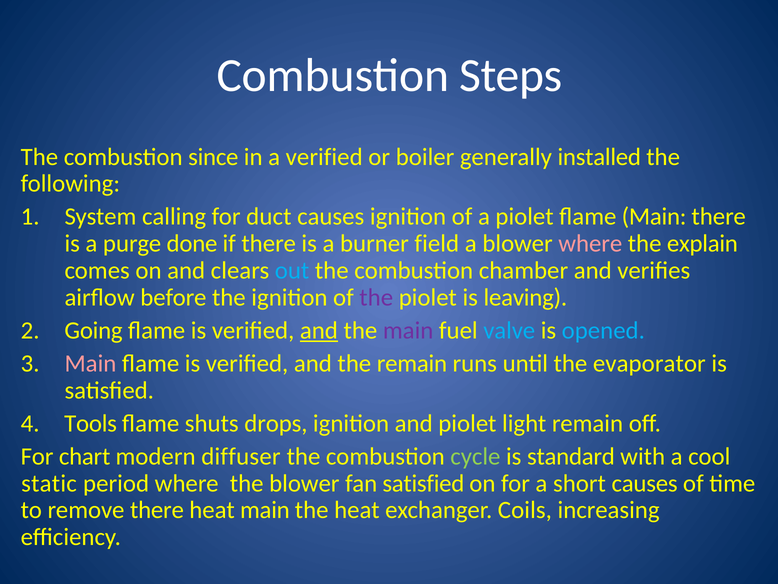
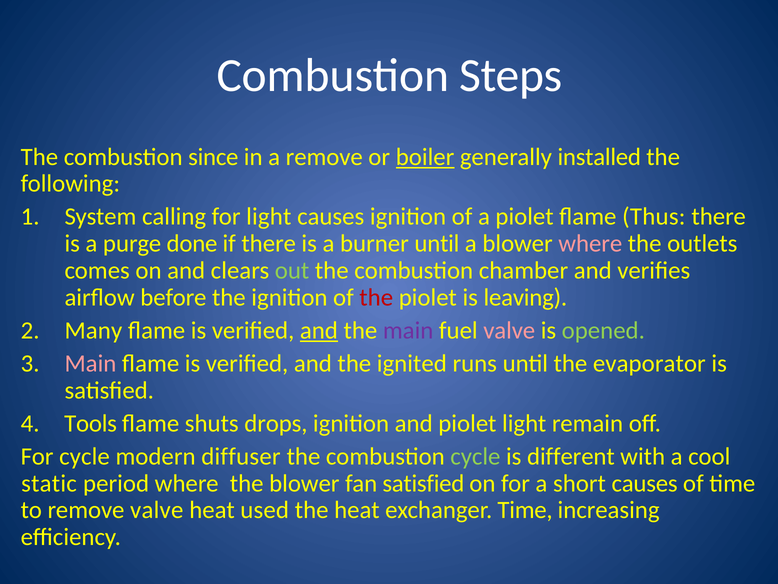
a verified: verified -> remove
boiler underline: none -> present
for duct: duct -> light
flame Main: Main -> Thus
burner field: field -> until
explain: explain -> outlets
out colour: light blue -> light green
the at (376, 297) colour: purple -> red
Going: Going -> Many
valve at (509, 330) colour: light blue -> pink
opened colour: light blue -> light green
the remain: remain -> ignited
For chart: chart -> cycle
standard: standard -> different
remove there: there -> valve
heat main: main -> used
exchanger Coils: Coils -> Time
